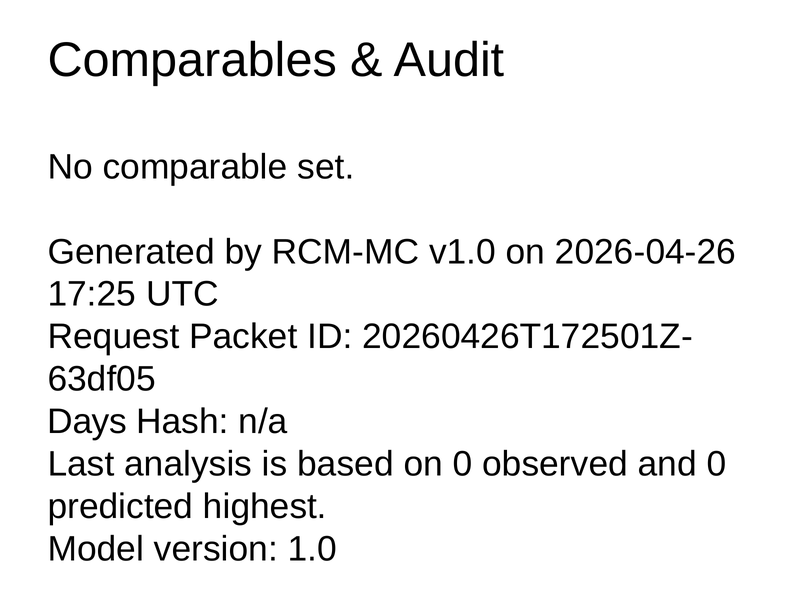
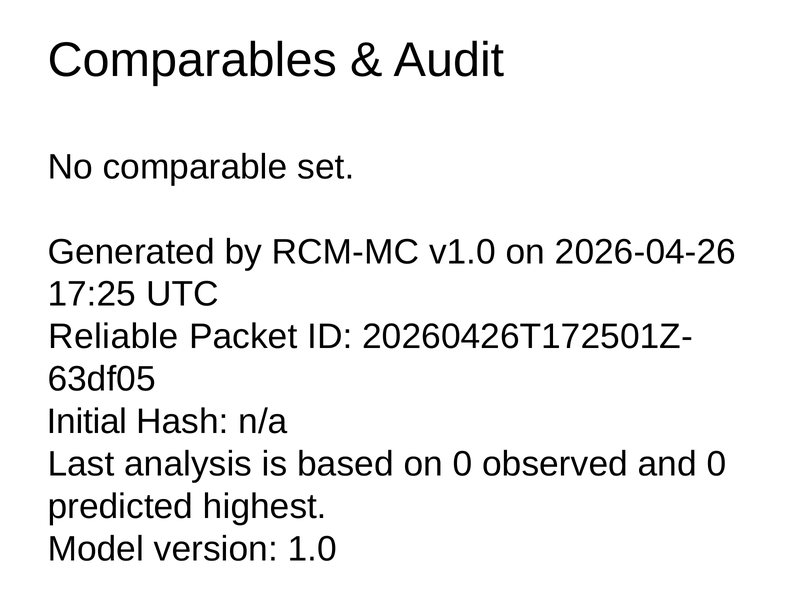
Request: Request -> Reliable
Days: Days -> Initial
